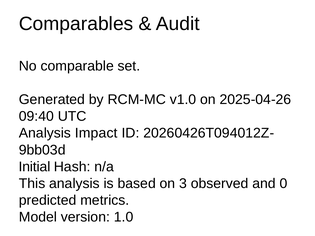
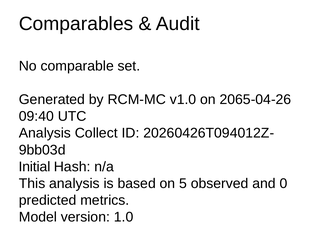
2025-04-26: 2025-04-26 -> 2065-04-26
Impact: Impact -> Collect
3: 3 -> 5
